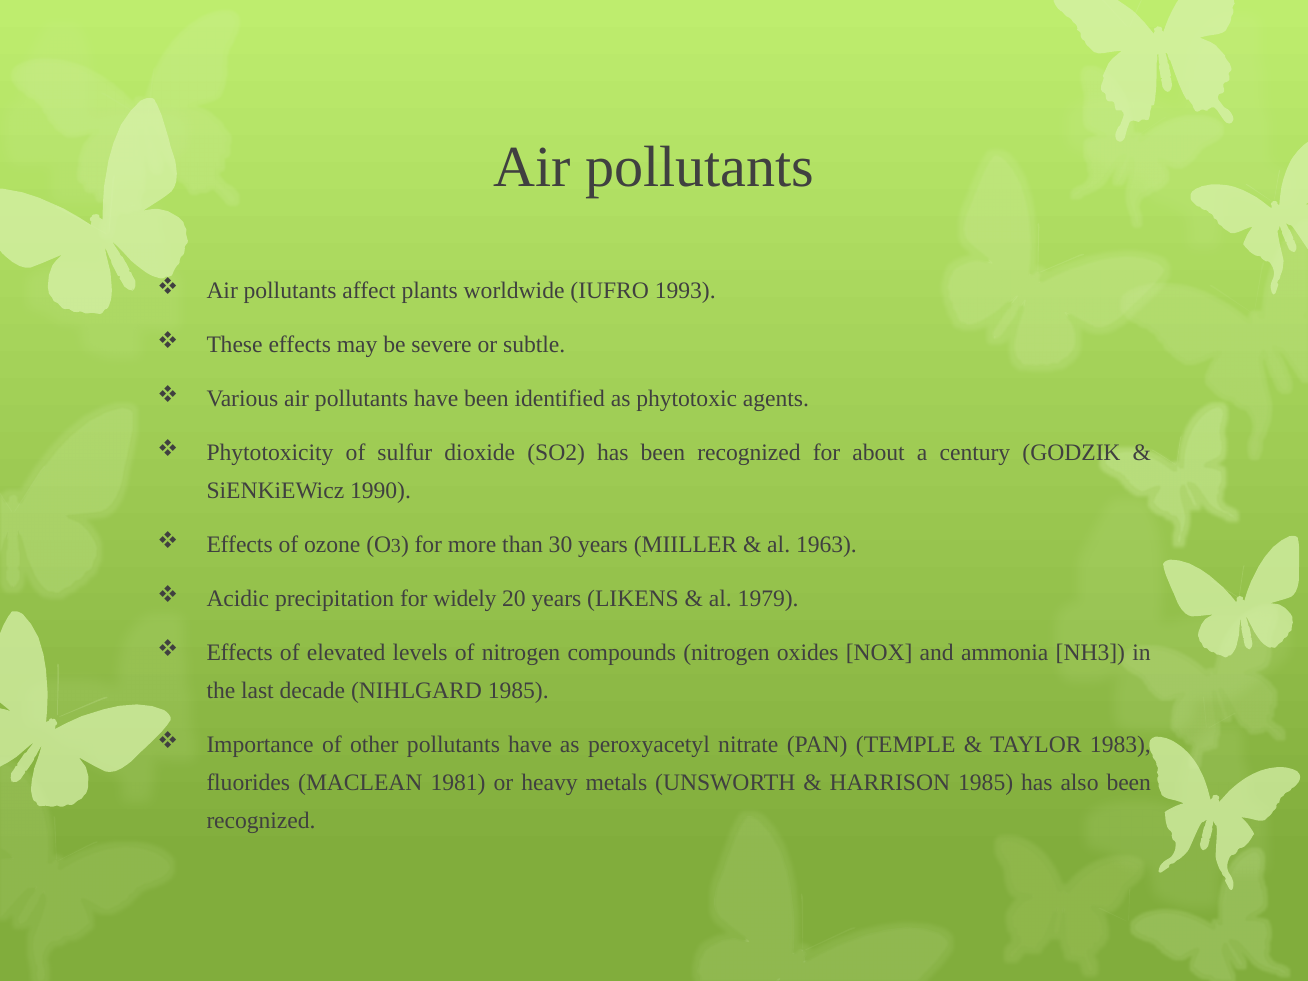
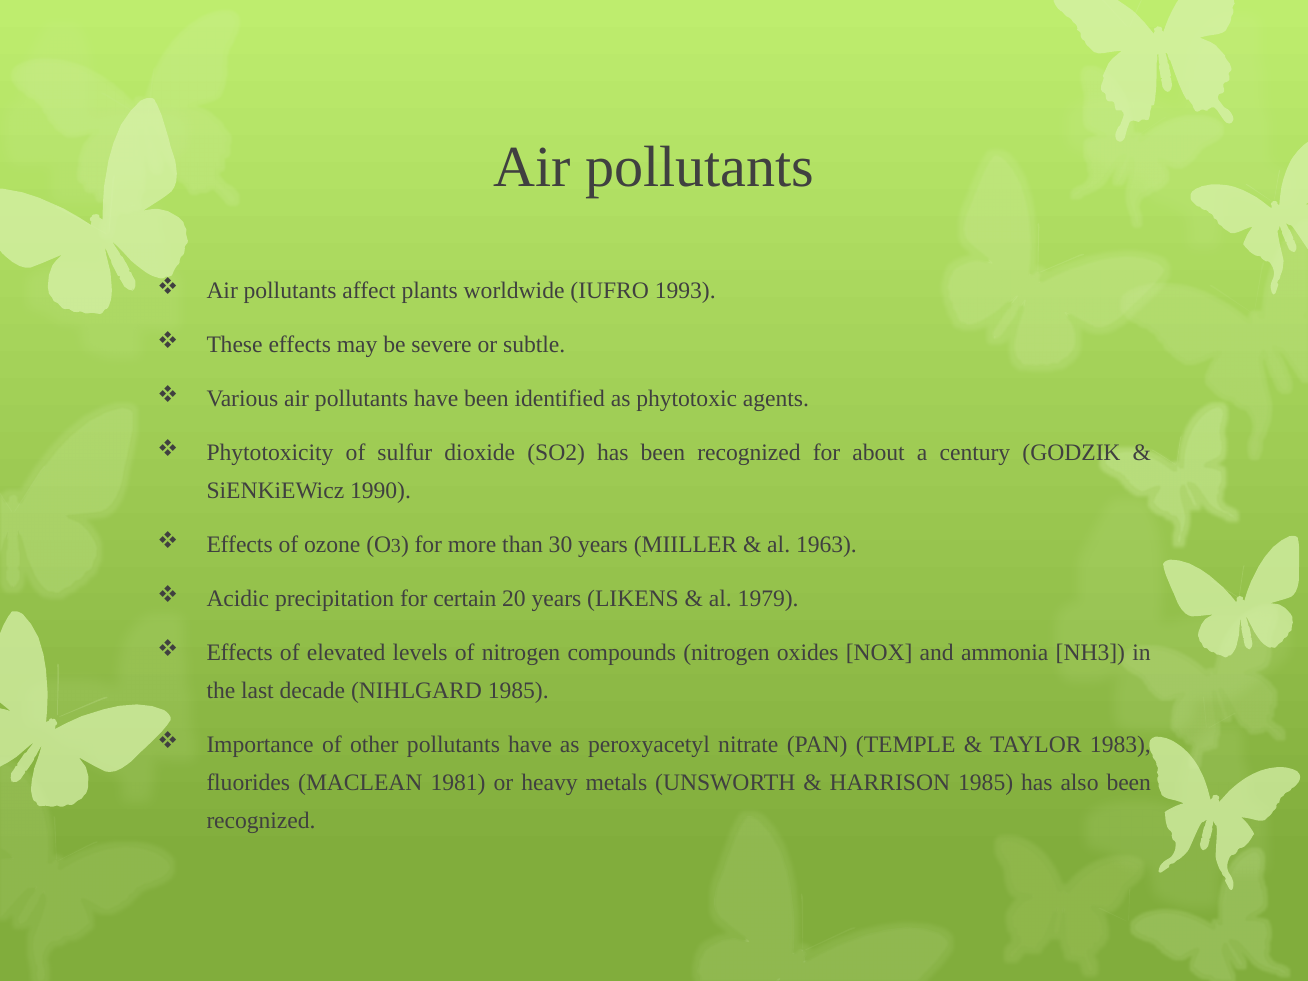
widely: widely -> certain
